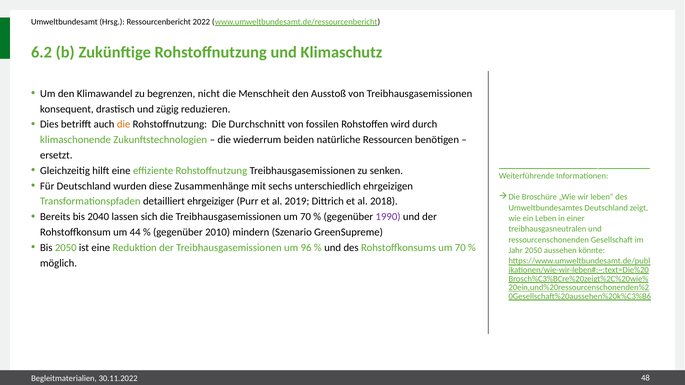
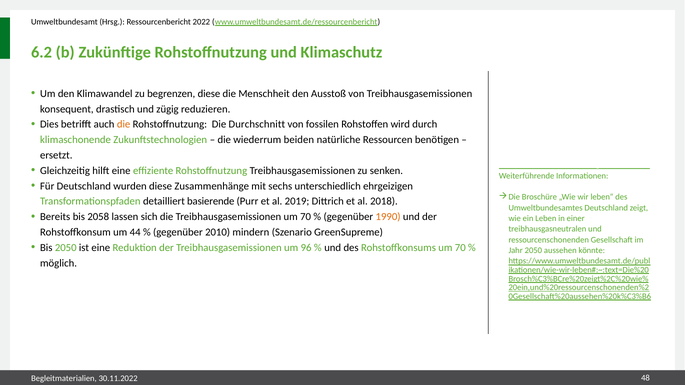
begrenzen nicht: nicht -> diese
ehrgeiziger: ehrgeiziger -> basierende
2040: 2040 -> 2058
1990 colour: purple -> orange
